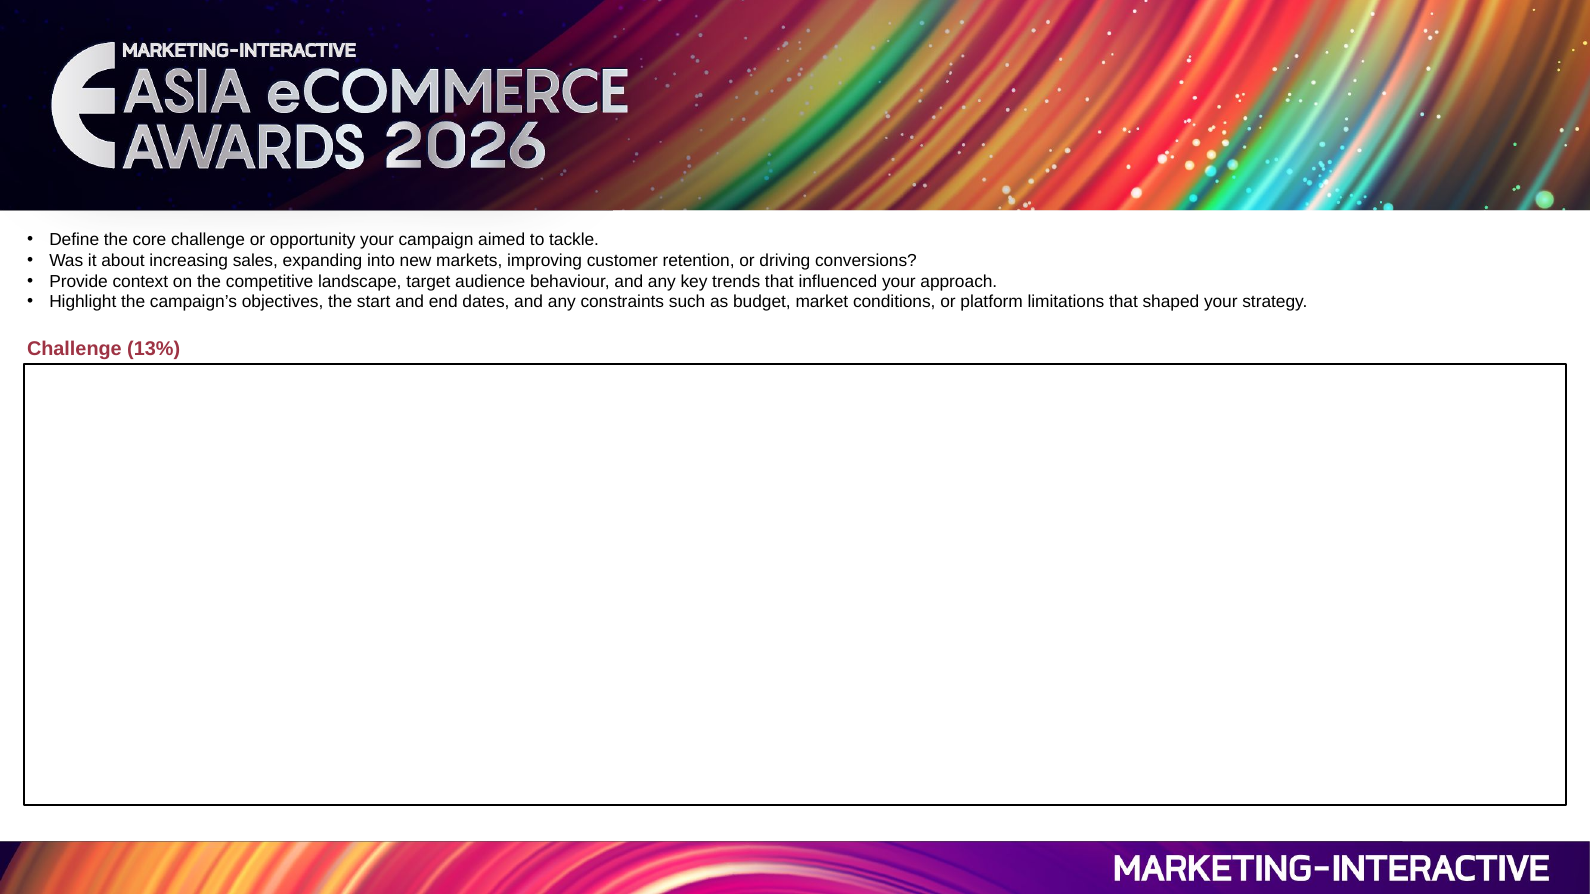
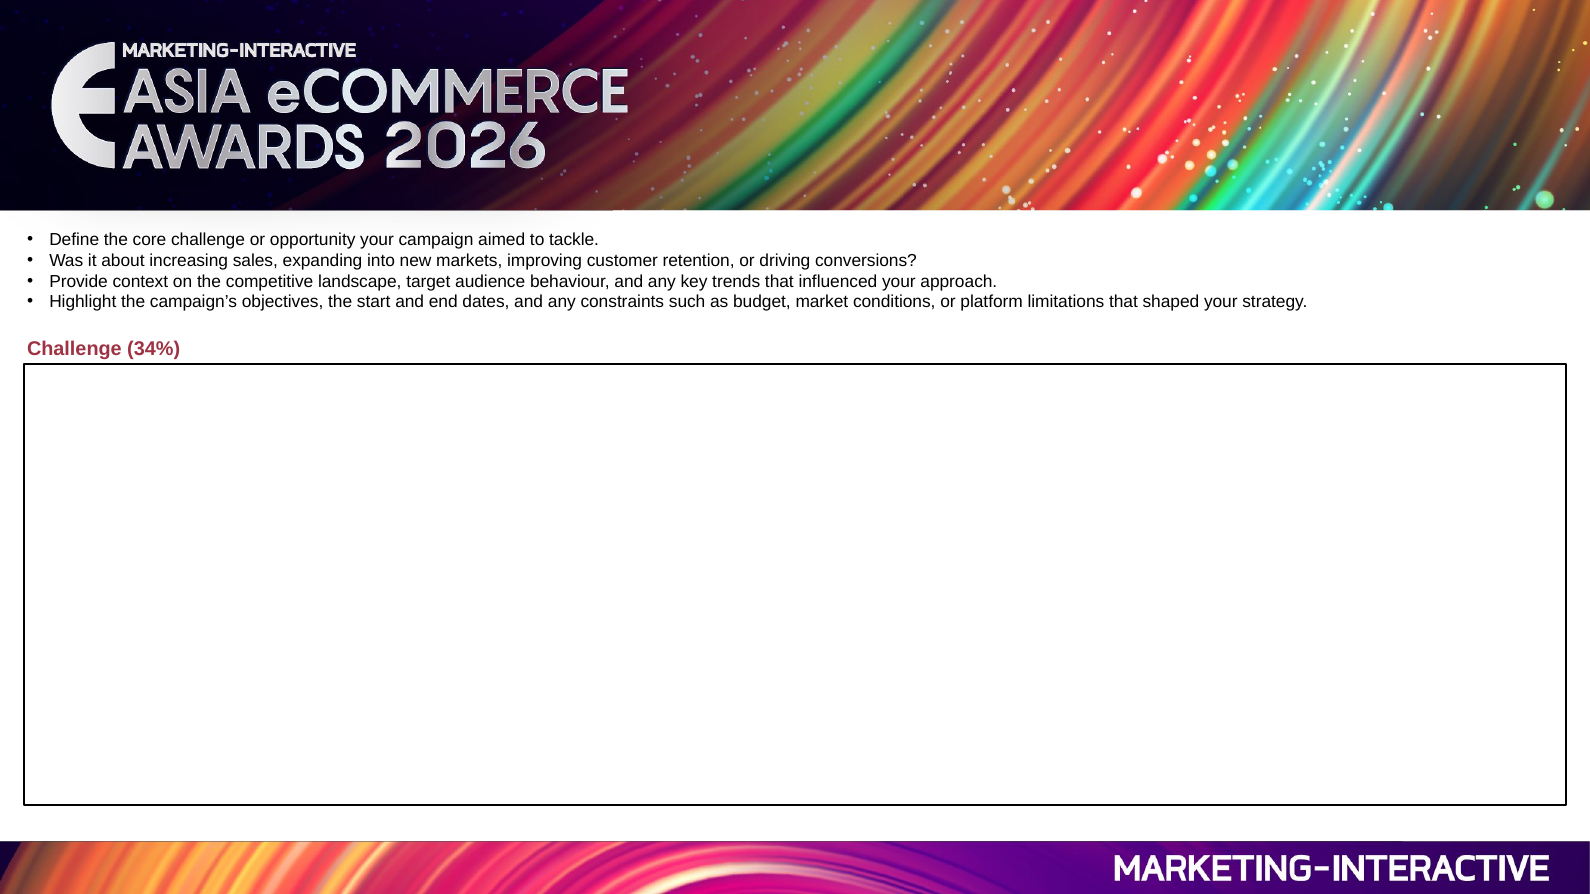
13%: 13% -> 34%
